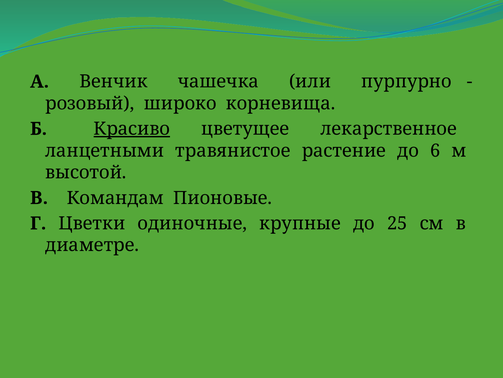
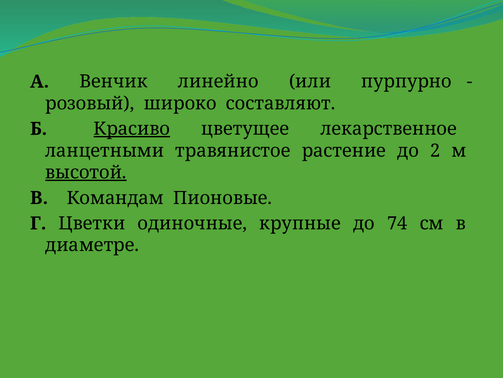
чашечка: чашечка -> линейно
корневища: корневища -> составляют
6: 6 -> 2
высотой underline: none -> present
25: 25 -> 74
